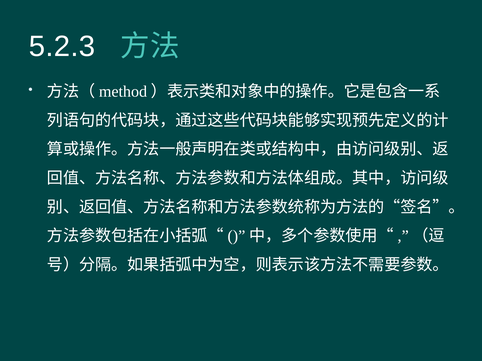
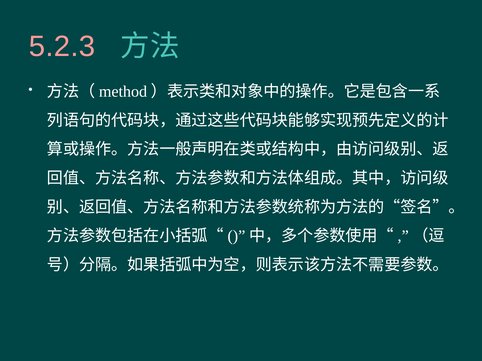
5.2.3 colour: white -> pink
